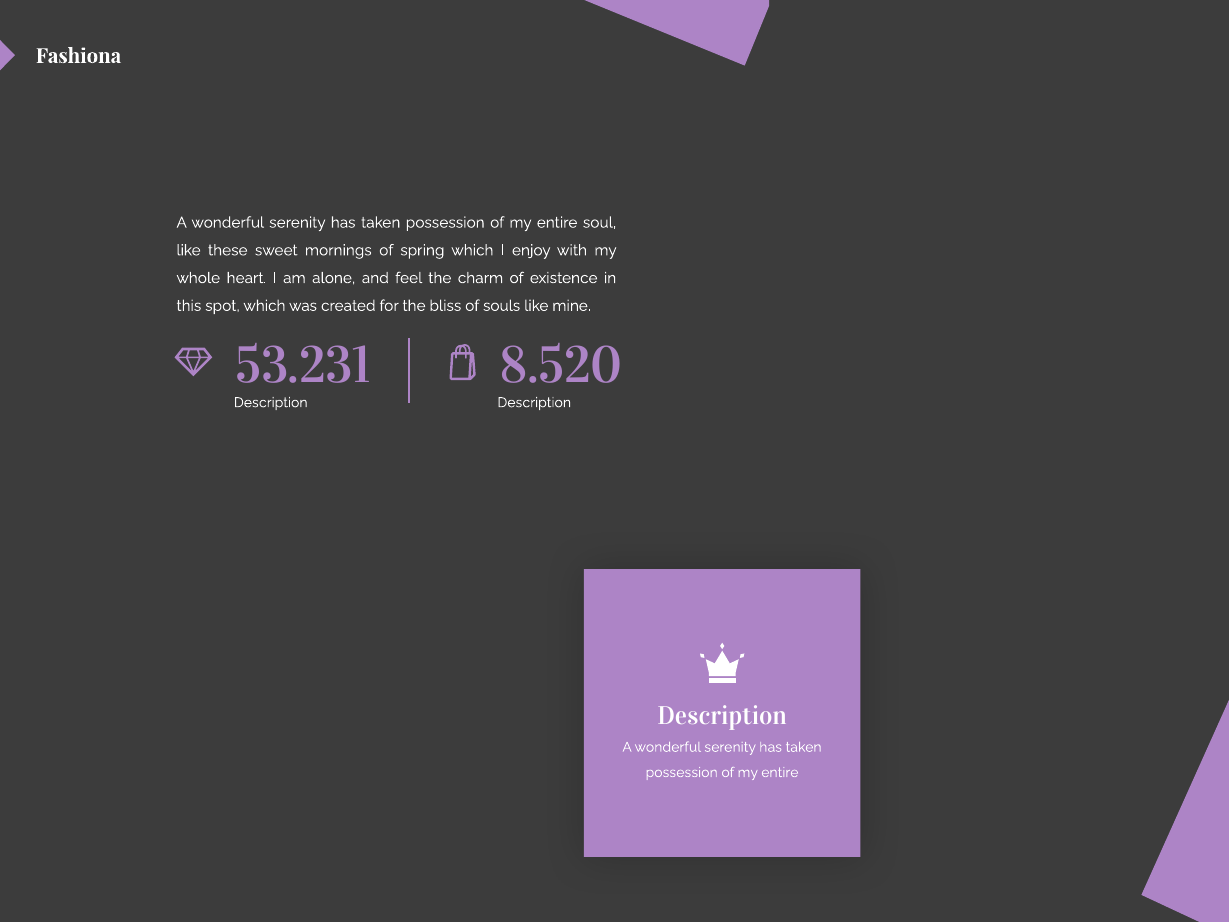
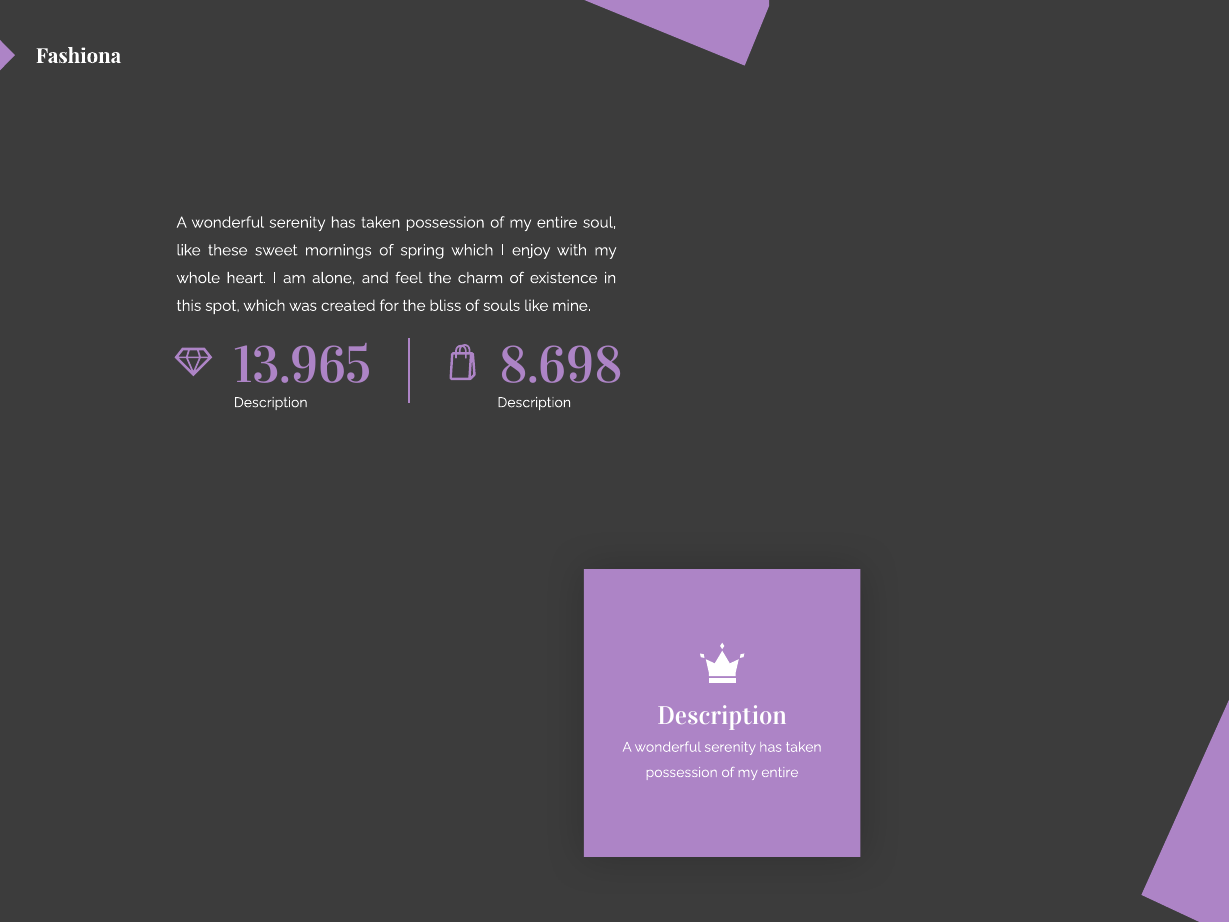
53.231: 53.231 -> 13.965
8.520: 8.520 -> 8.698
